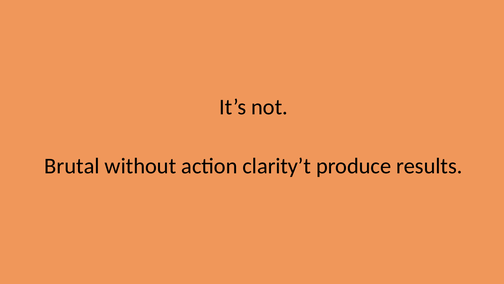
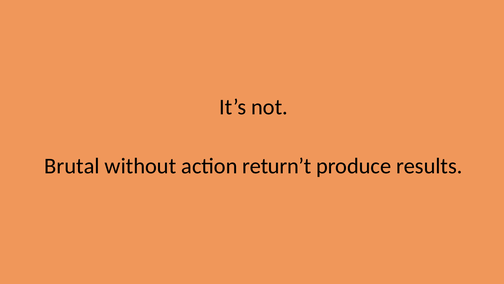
clarity’t: clarity’t -> return’t
